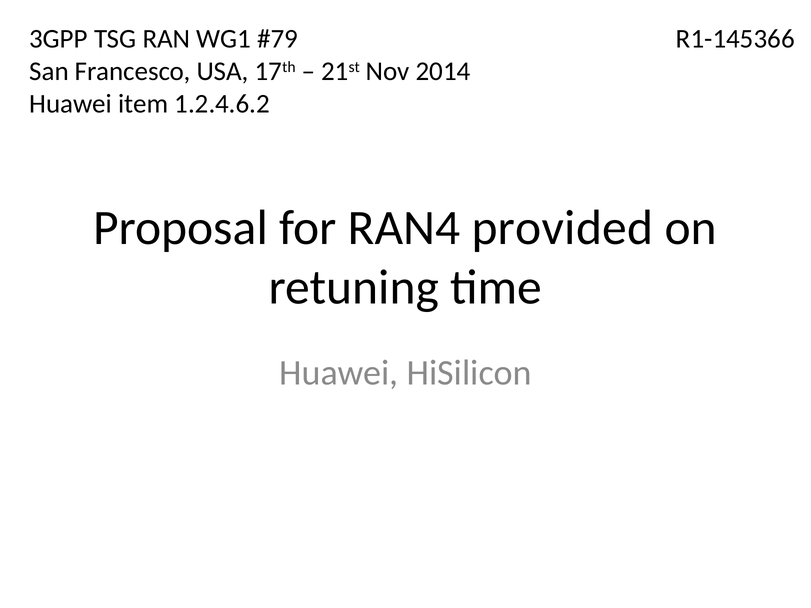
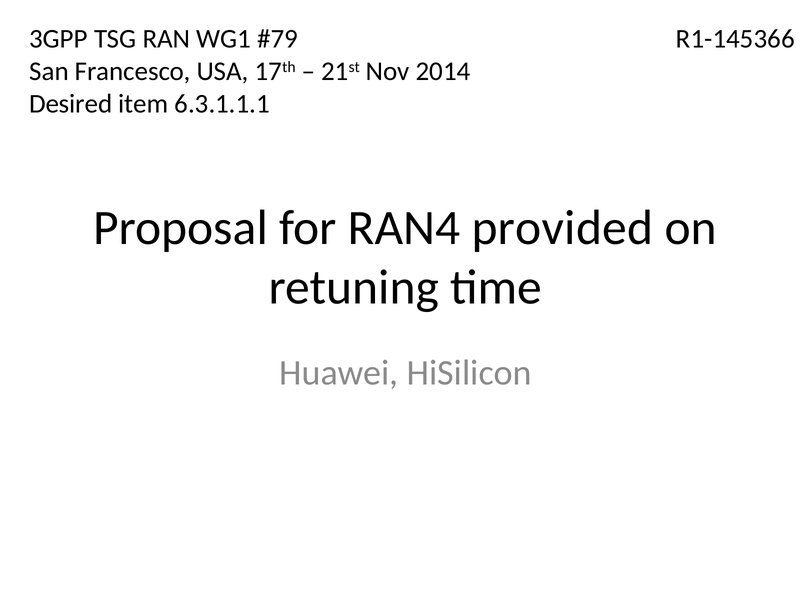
Huawei at (71, 104): Huawei -> Desired
1.2.4.6.2: 1.2.4.6.2 -> 6.3.1.1.1
